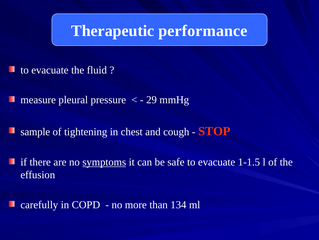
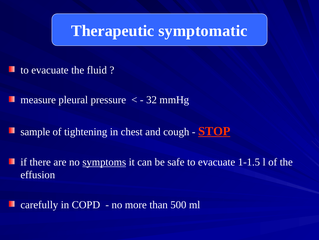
performance: performance -> symptomatic
29: 29 -> 32
STOP underline: none -> present
134: 134 -> 500
